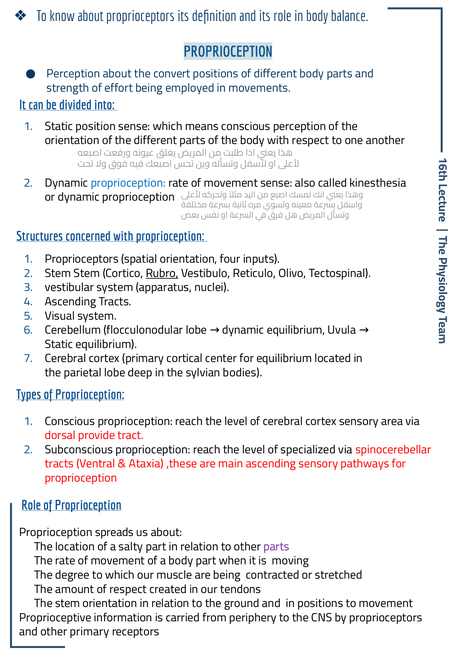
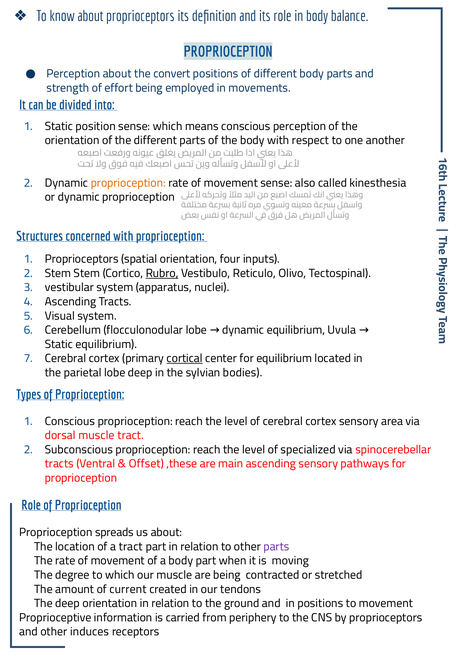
proprioception at (128, 183) colour: blue -> orange
cortical underline: none -> present
dorsal provide: provide -> muscle
Ataxia: Ataxia -> Offset
a salty: salty -> tract
of respect: respect -> current
The stem: stem -> deep
other primary: primary -> induces
